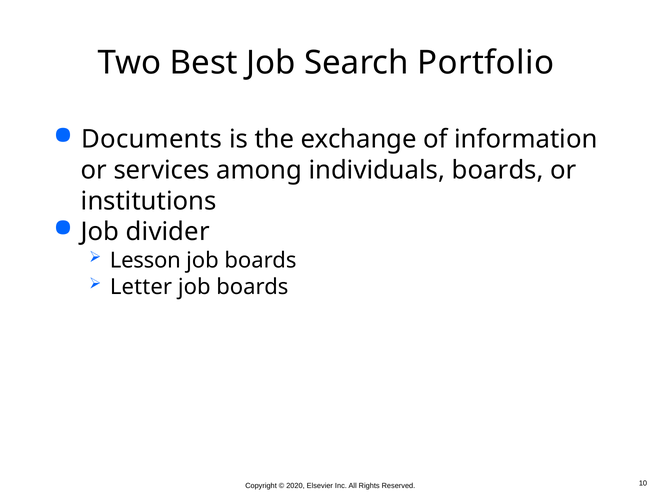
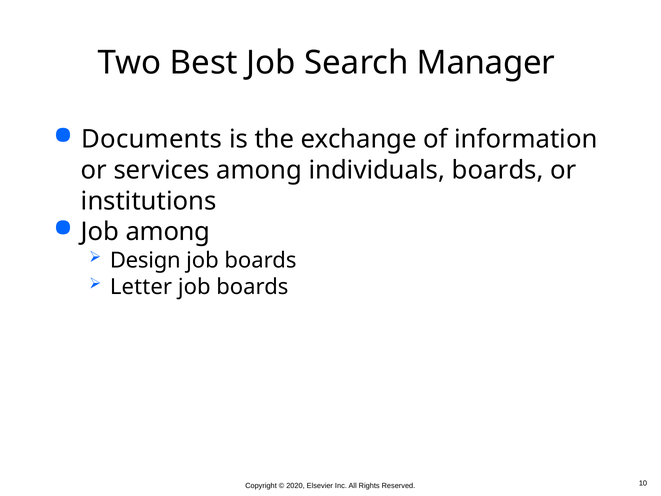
Portfolio: Portfolio -> Manager
Job divider: divider -> among
Lesson: Lesson -> Design
